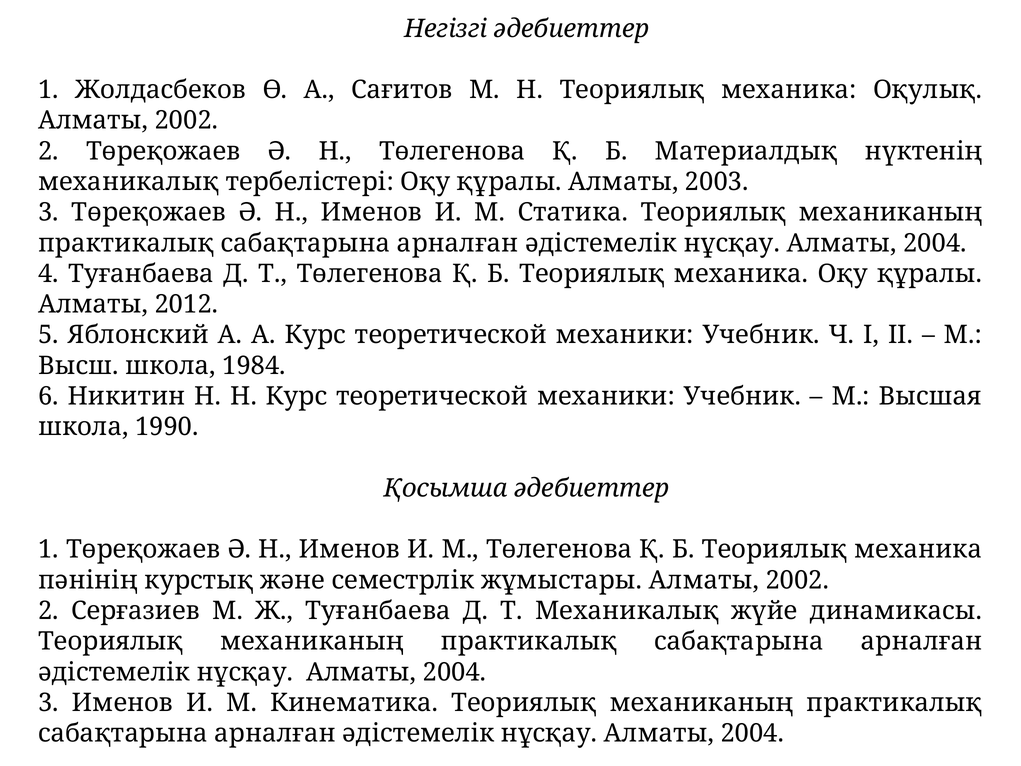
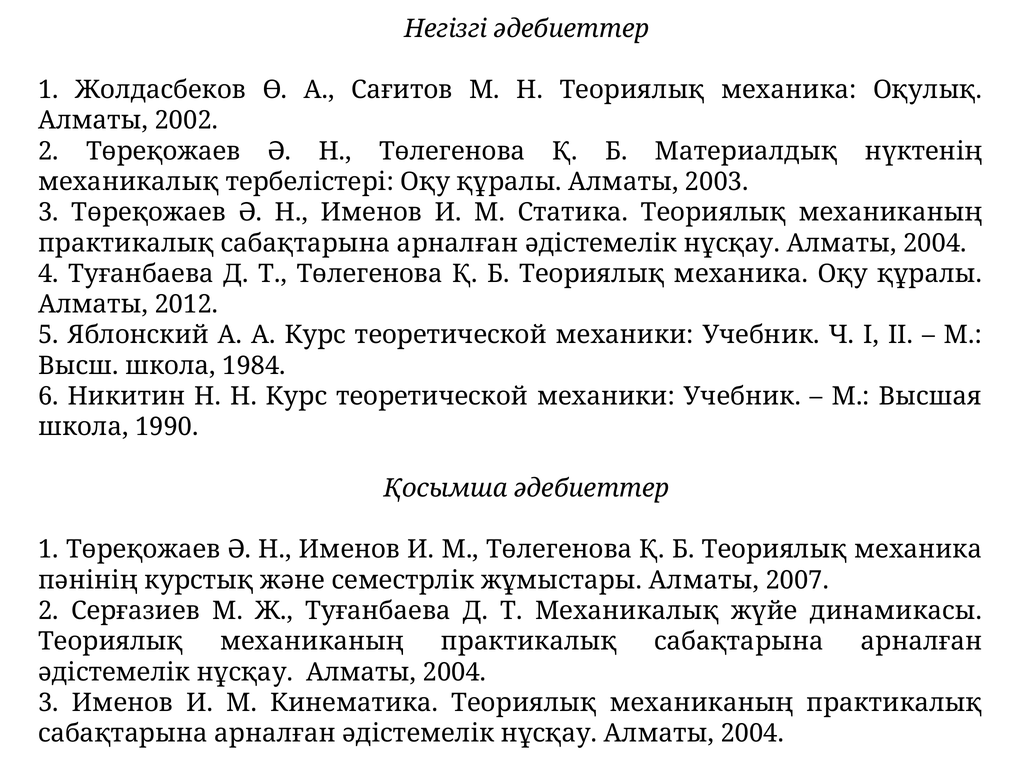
жұмыстары Алматы 2002: 2002 -> 2007
